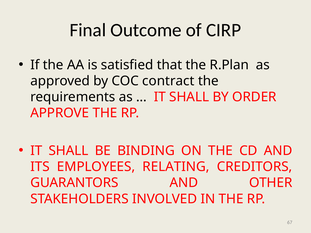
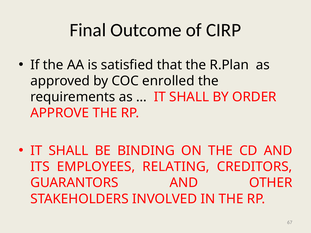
contract: contract -> enrolled
